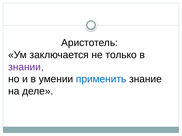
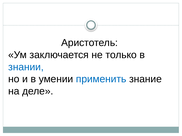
знании colour: purple -> blue
